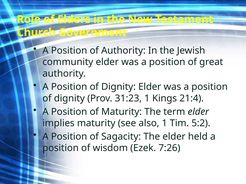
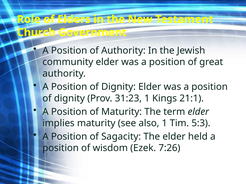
21:4: 21:4 -> 21:1
5:2: 5:2 -> 5:3
